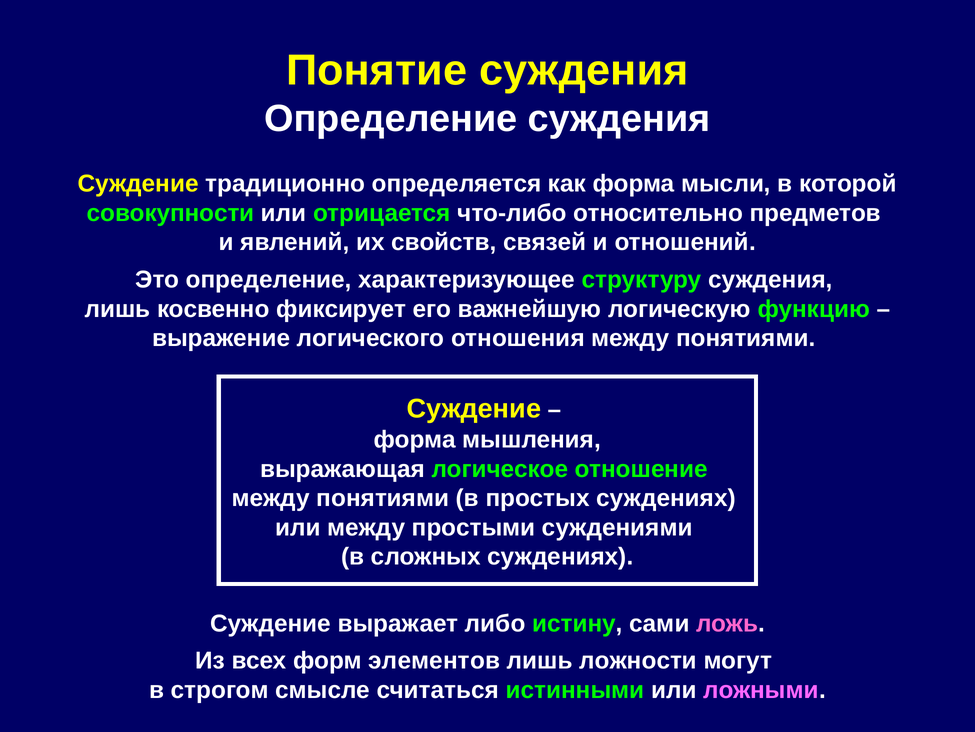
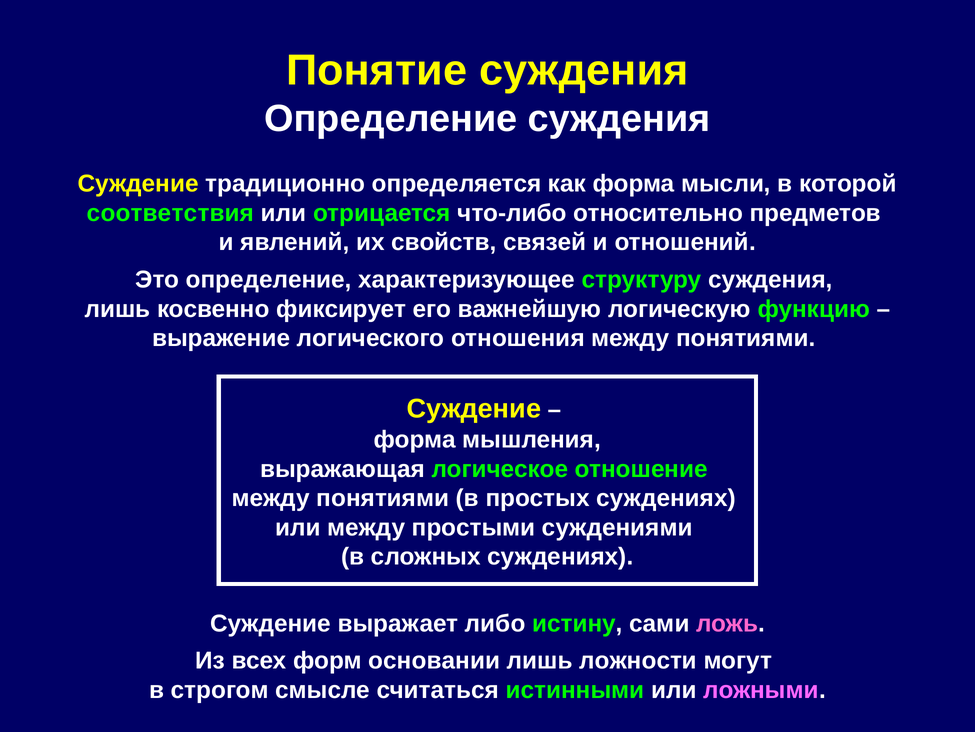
совокупности: совокупности -> соответствия
элементов: элементов -> основании
